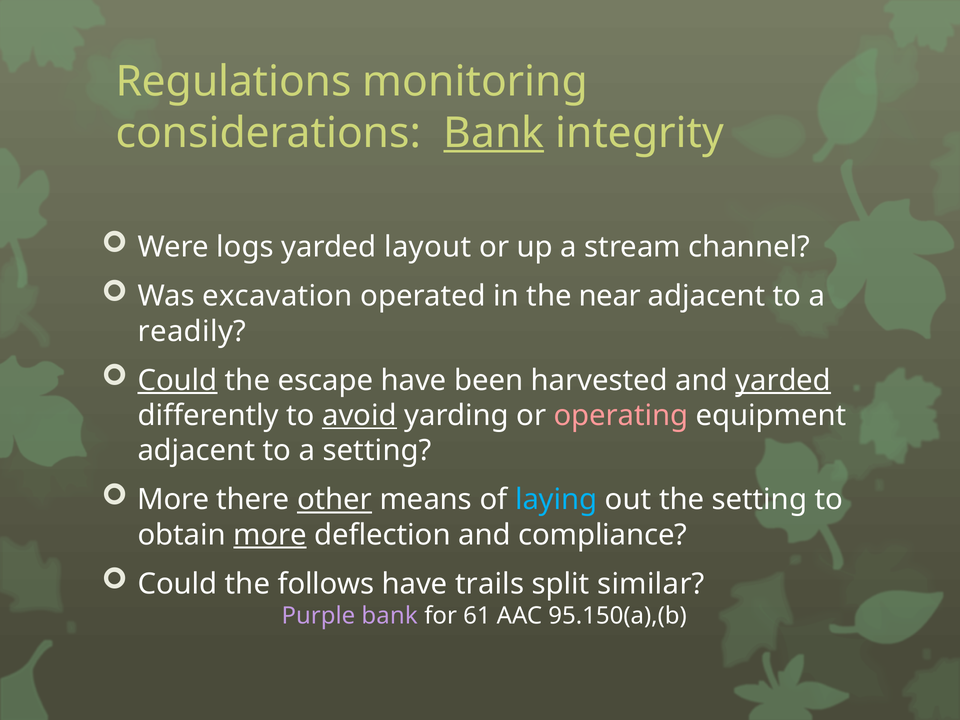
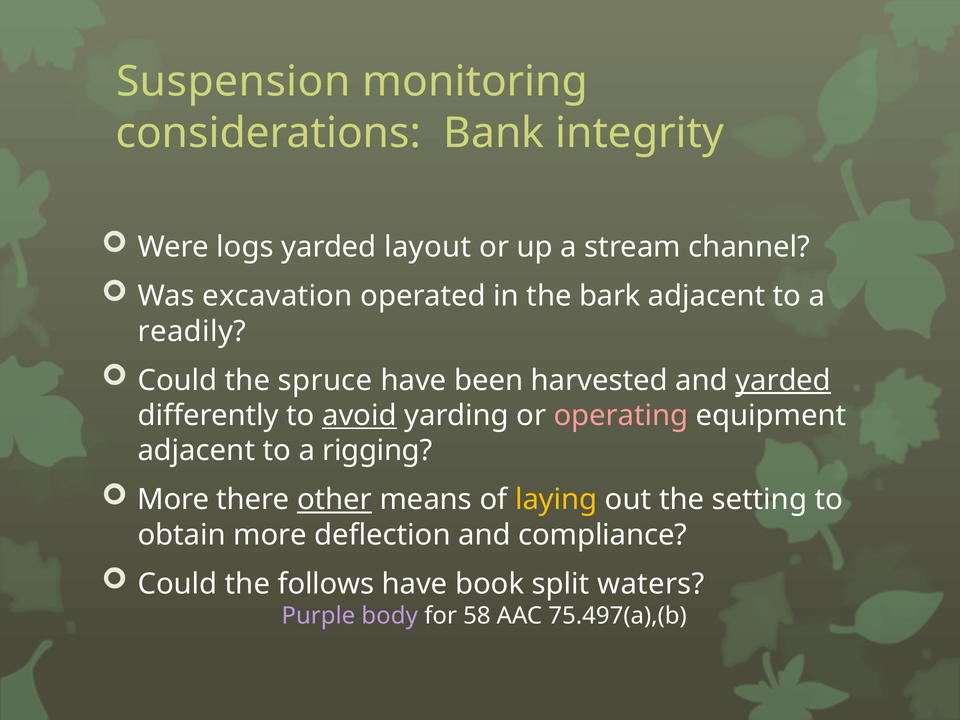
Regulations: Regulations -> Suspension
Bank at (494, 133) underline: present -> none
near: near -> bark
Could at (178, 380) underline: present -> none
escape: escape -> spruce
a setting: setting -> rigging
laying colour: light blue -> yellow
more at (270, 535) underline: present -> none
trails: trails -> book
similar: similar -> waters
Purple bank: bank -> body
61: 61 -> 58
95.150(a),(b: 95.150(a),(b -> 75.497(a),(b
